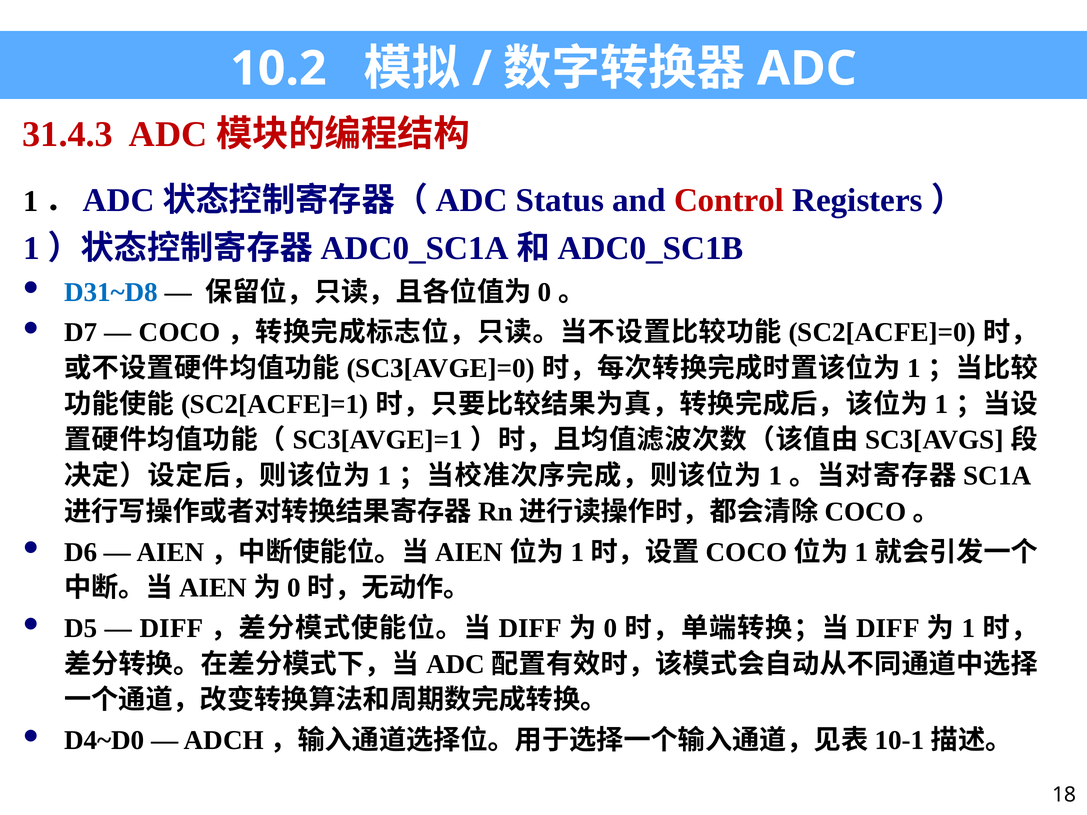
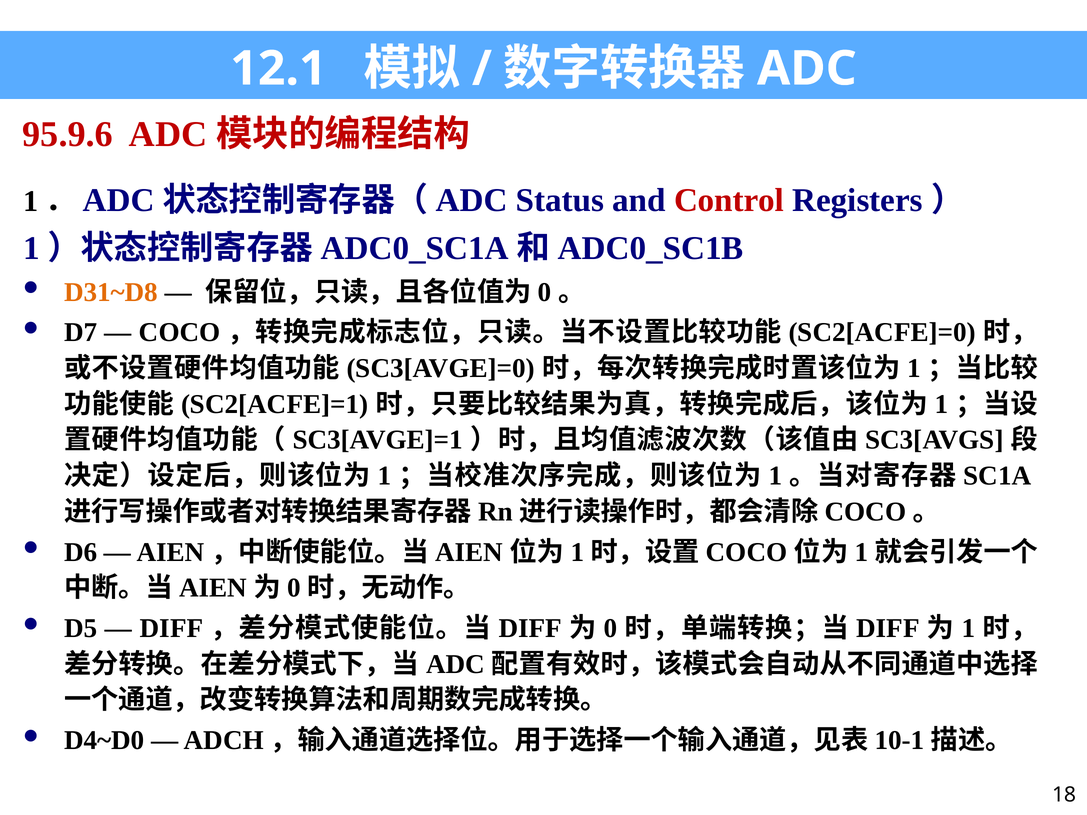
10.2: 10.2 -> 12.1
31.4.3: 31.4.3 -> 95.9.6
D31~D8 colour: blue -> orange
